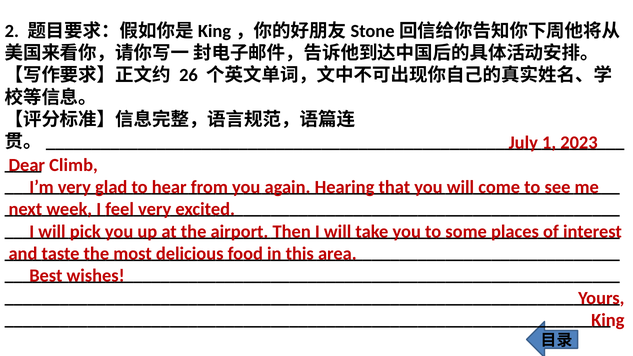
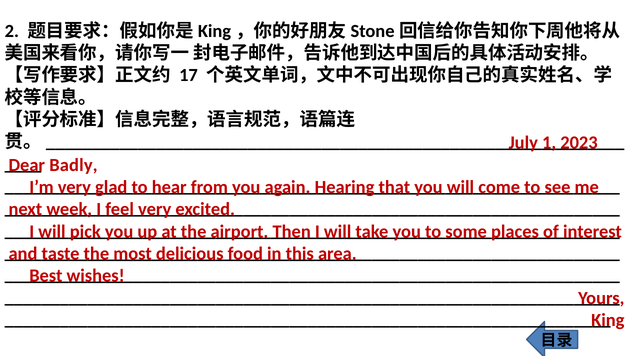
26: 26 -> 17
Climb: Climb -> Badly
